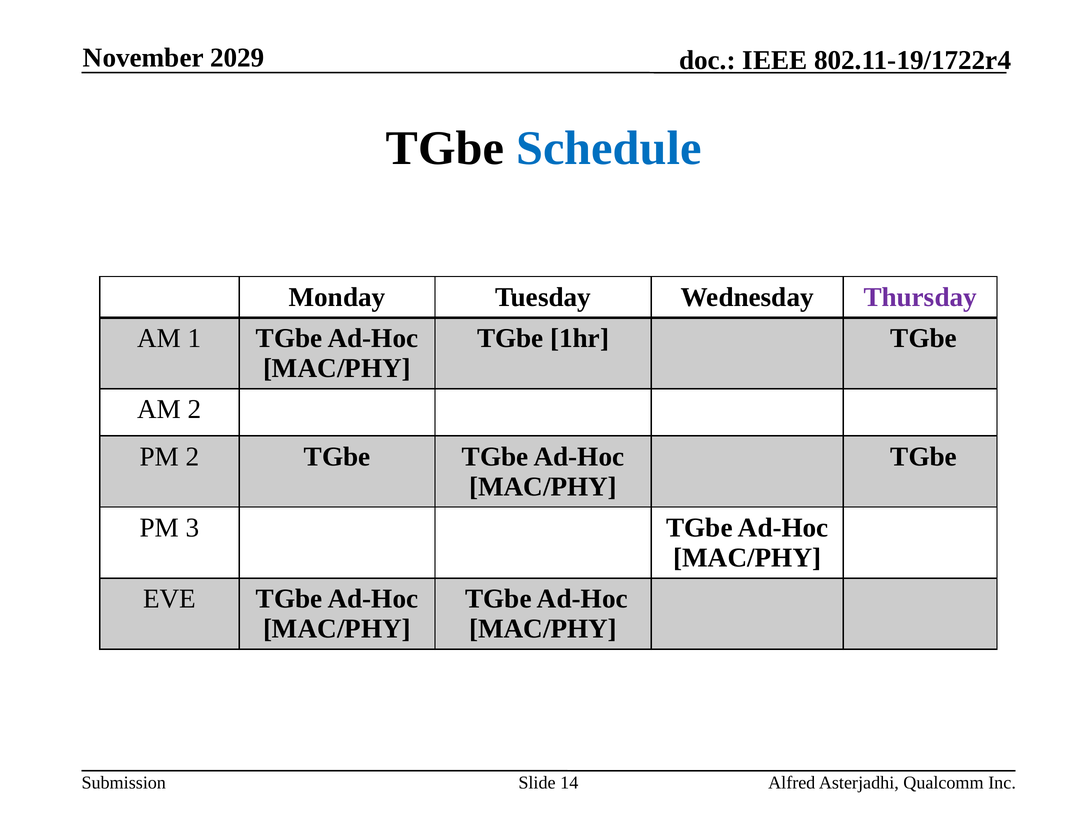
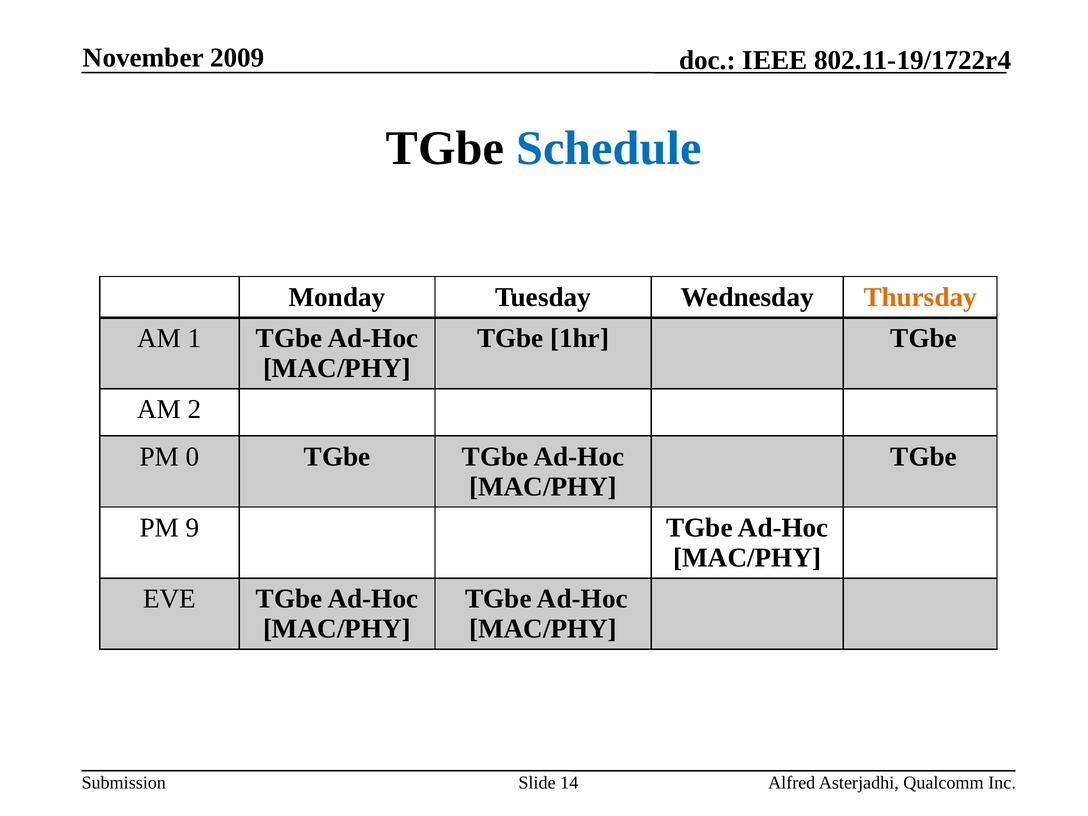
2029: 2029 -> 2009
Thursday colour: purple -> orange
PM 2: 2 -> 0
3: 3 -> 9
